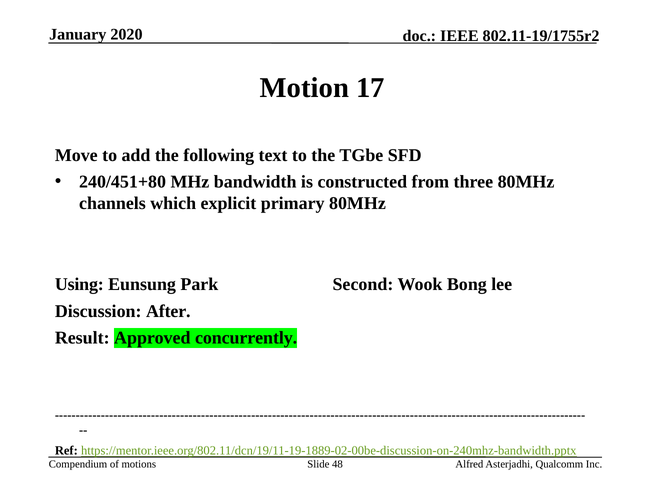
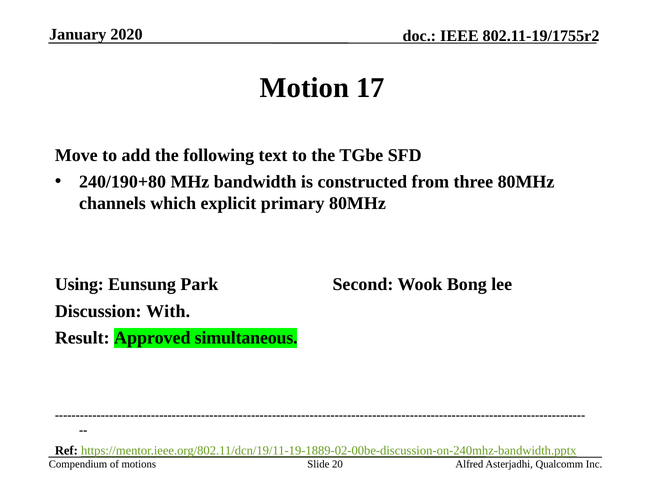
240/451+80: 240/451+80 -> 240/190+80
After: After -> With
concurrently: concurrently -> simultaneous
48: 48 -> 20
